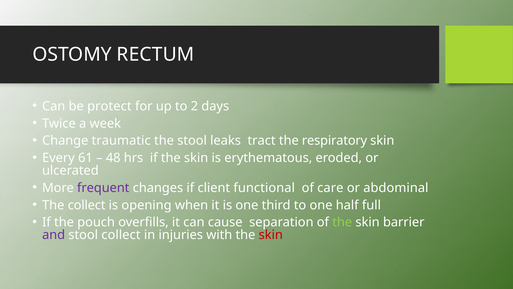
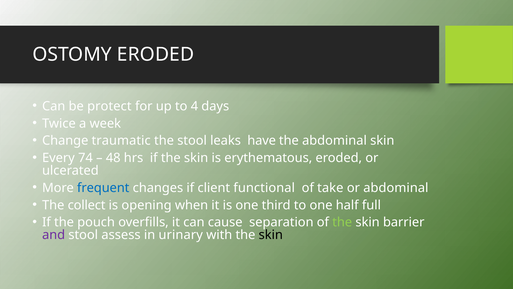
OSTOMY RECTUM: RECTUM -> ERODED
2: 2 -> 4
tract: tract -> have
the respiratory: respiratory -> abdominal
61: 61 -> 74
frequent colour: purple -> blue
care: care -> take
stool collect: collect -> assess
injuries: injuries -> urinary
skin at (271, 235) colour: red -> black
